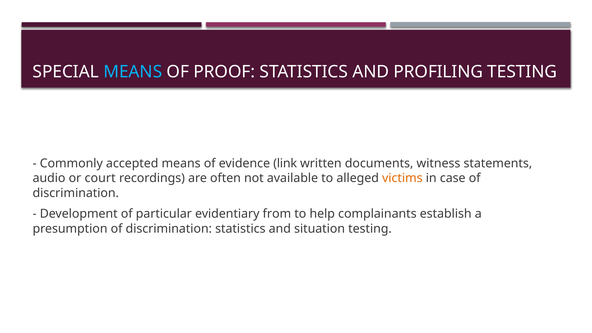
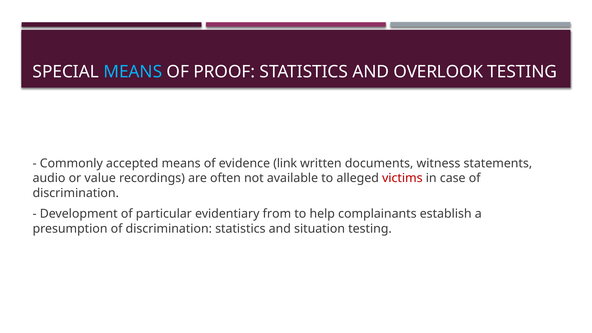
PROFILING: PROFILING -> OVERLOOK
court: court -> value
victims colour: orange -> red
